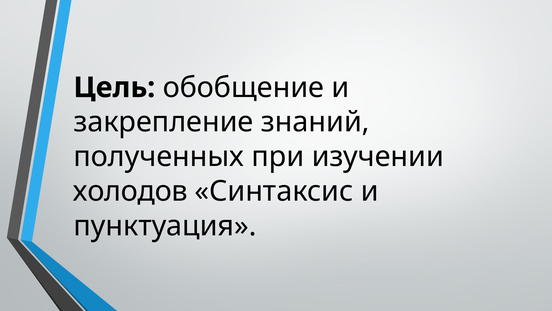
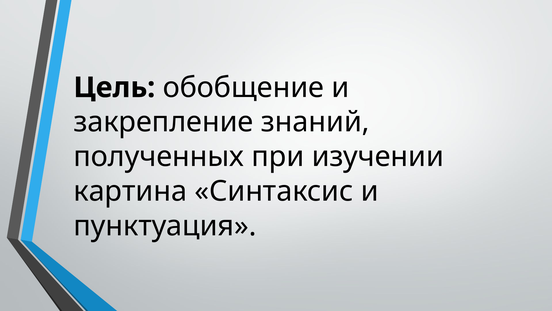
холодов: холодов -> картина
